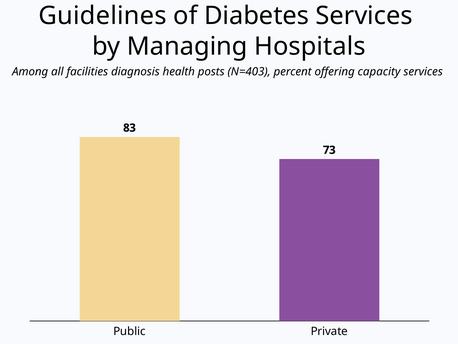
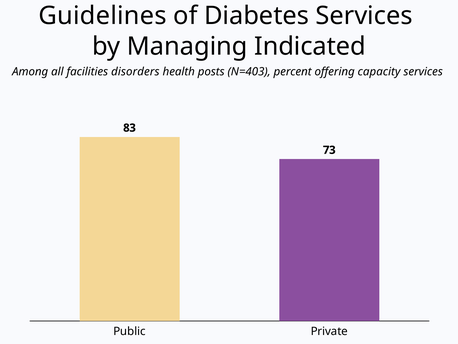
Hospitals: Hospitals -> Indicated
diagnosis: diagnosis -> disorders
